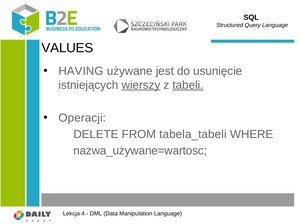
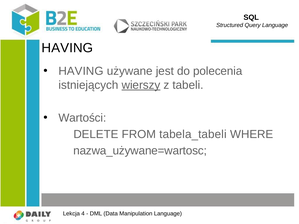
VALUES at (67, 48): VALUES -> HAVING
usunięcie: usunięcie -> polecenia
tabeli underline: present -> none
Operacji: Operacji -> Wartości
